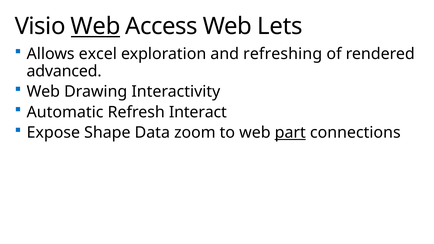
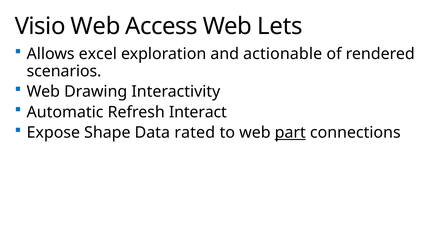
Web at (96, 26) underline: present -> none
refreshing: refreshing -> actionable
advanced: advanced -> scenarios
zoom: zoom -> rated
